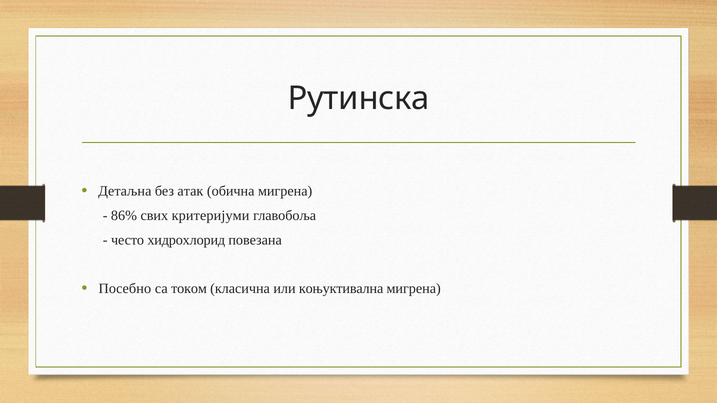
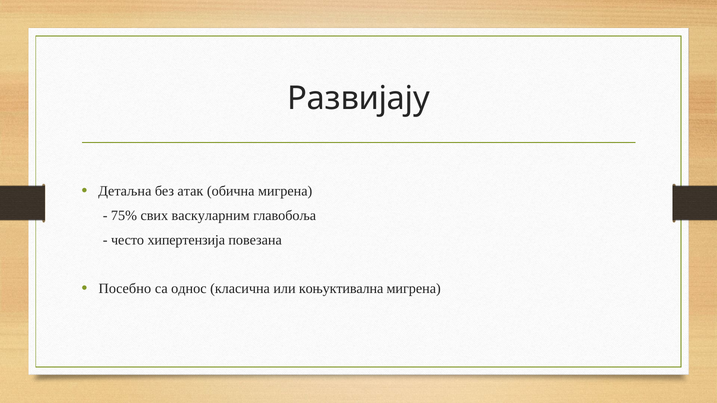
Рутинска: Рутинска -> Развијају
86%: 86% -> 75%
критеријуми: критеријуми -> васкуларним
хидрохлорид: хидрохлорид -> хипертензија
током: током -> однос
